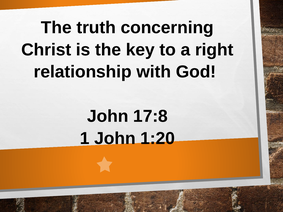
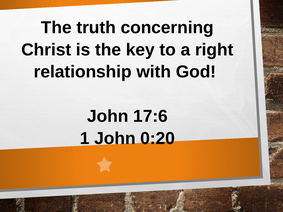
17:8: 17:8 -> 17:6
1:20: 1:20 -> 0:20
